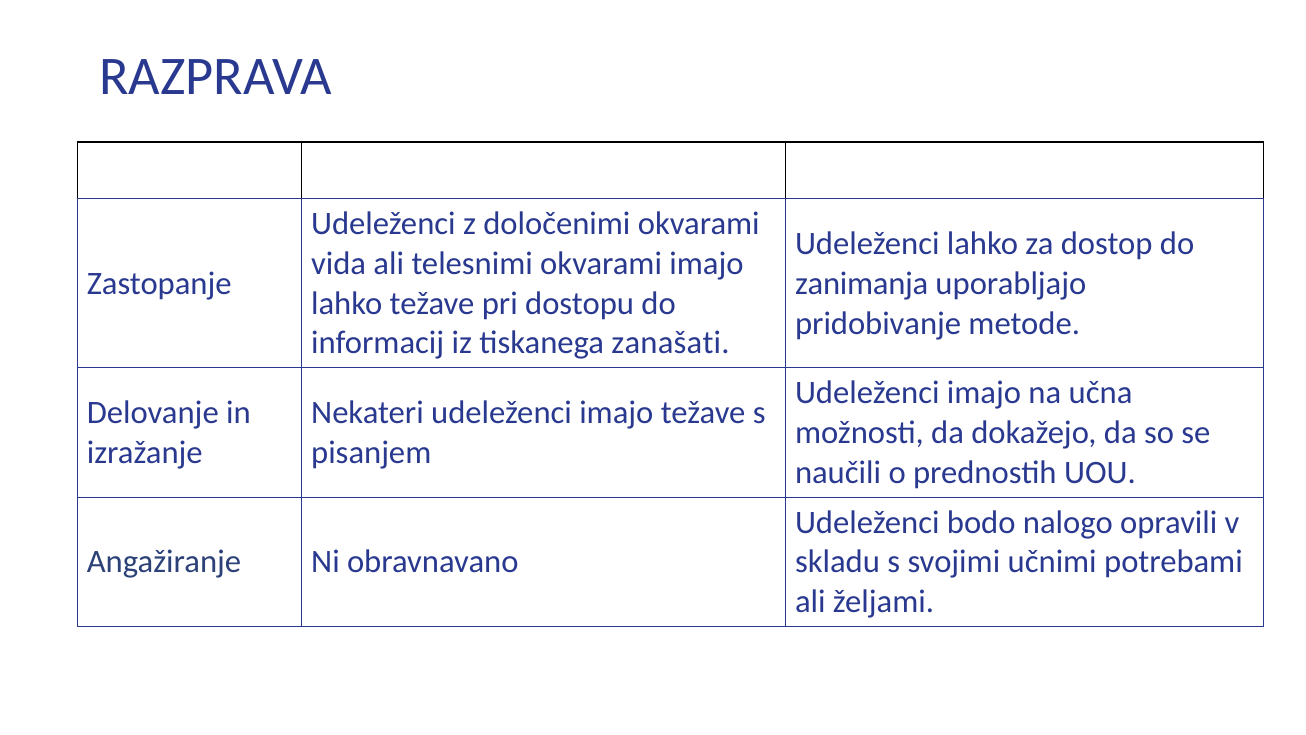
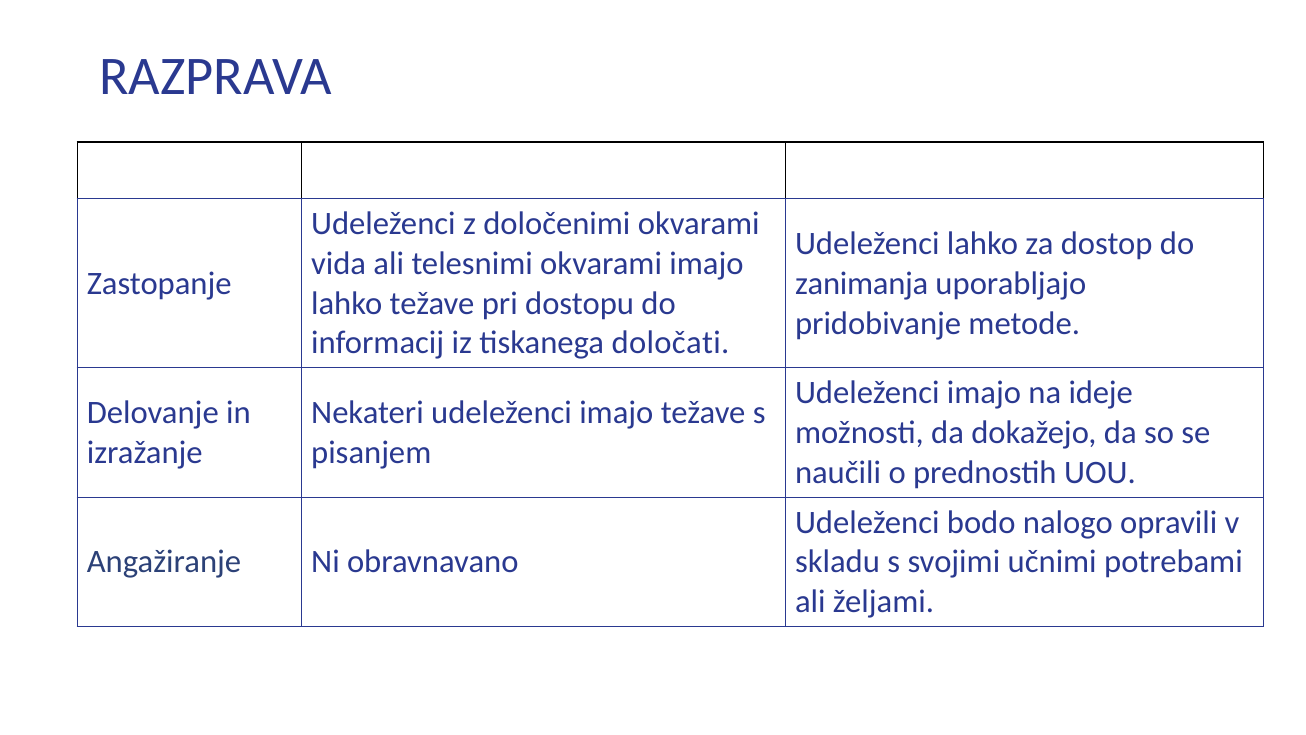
zanašati: zanašati -> določati
učna: učna -> ideje
